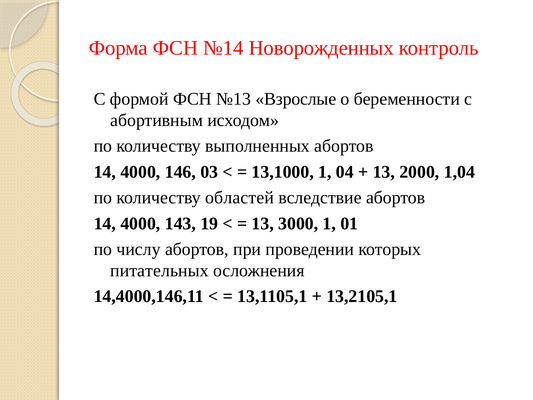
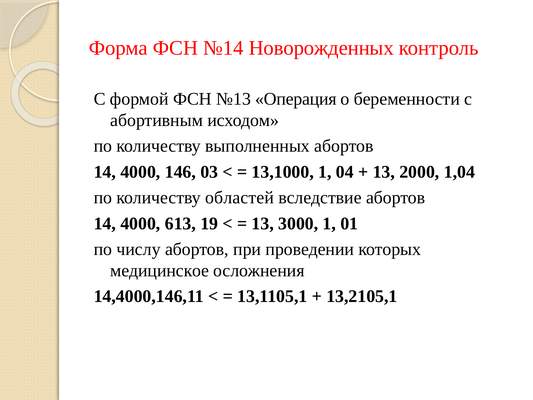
Взрослые: Взрослые -> Операция
143: 143 -> 613
питательных: питательных -> медицинское
